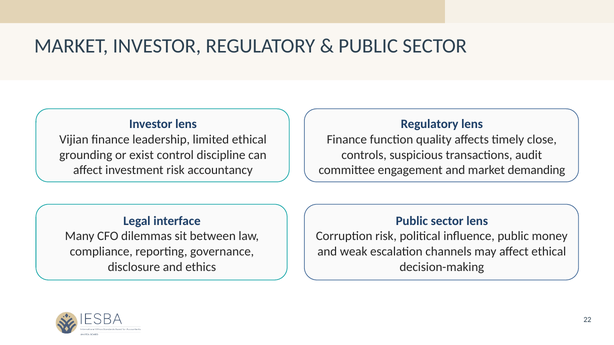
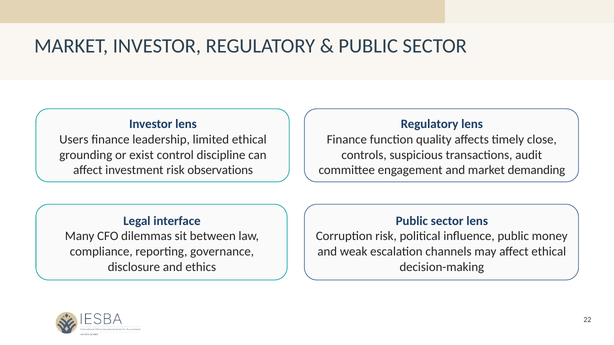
Vijian: Vijian -> Users
accountancy: accountancy -> observations
